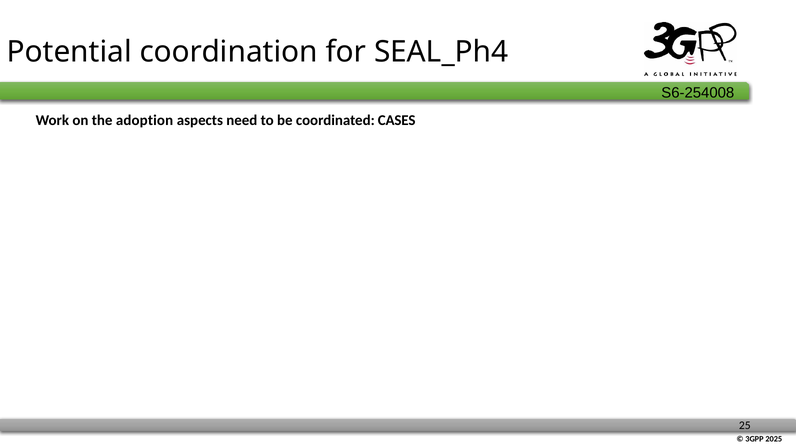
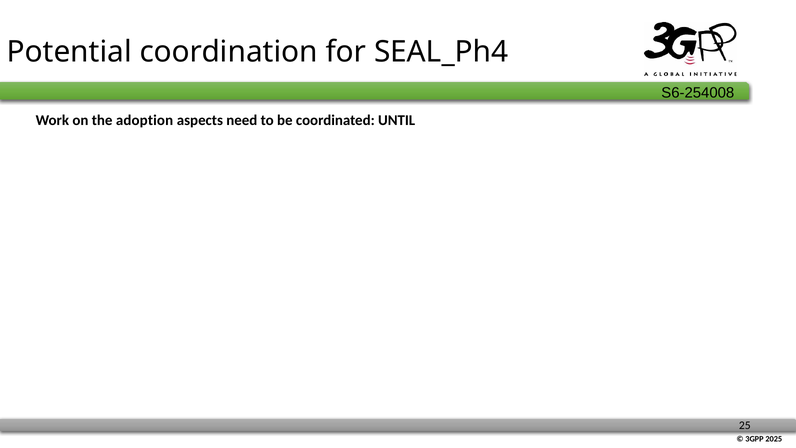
CASES: CASES -> UNTIL
